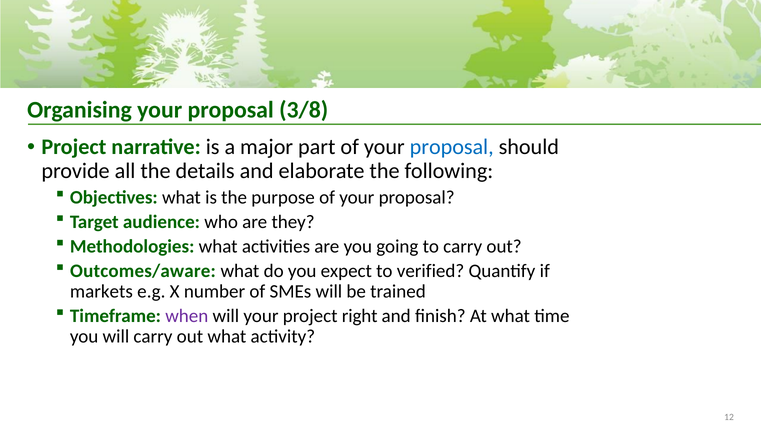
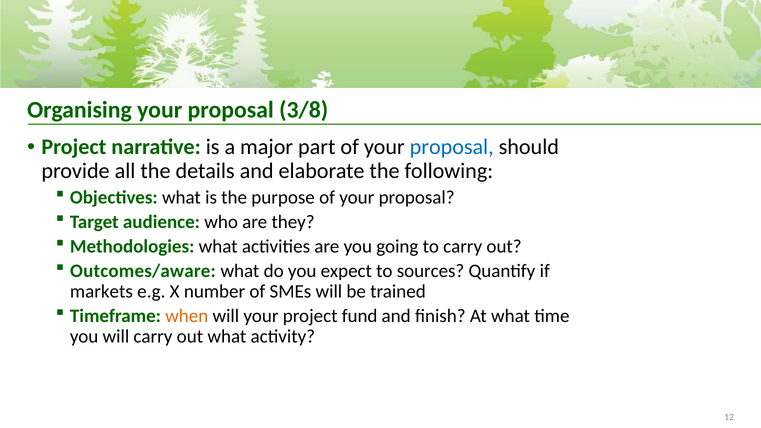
verified: verified -> sources
when colour: purple -> orange
right: right -> fund
